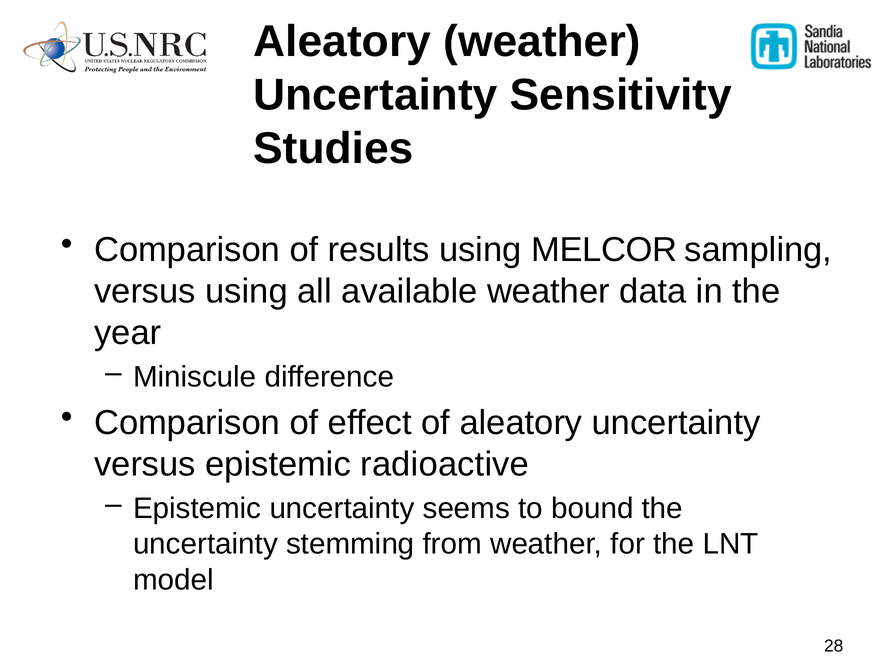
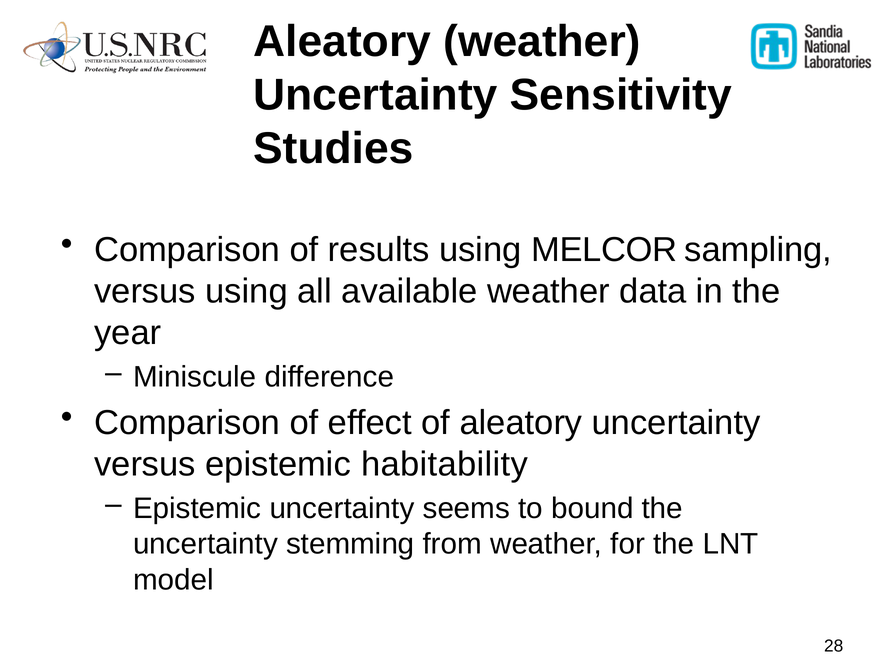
radioactive: radioactive -> habitability
